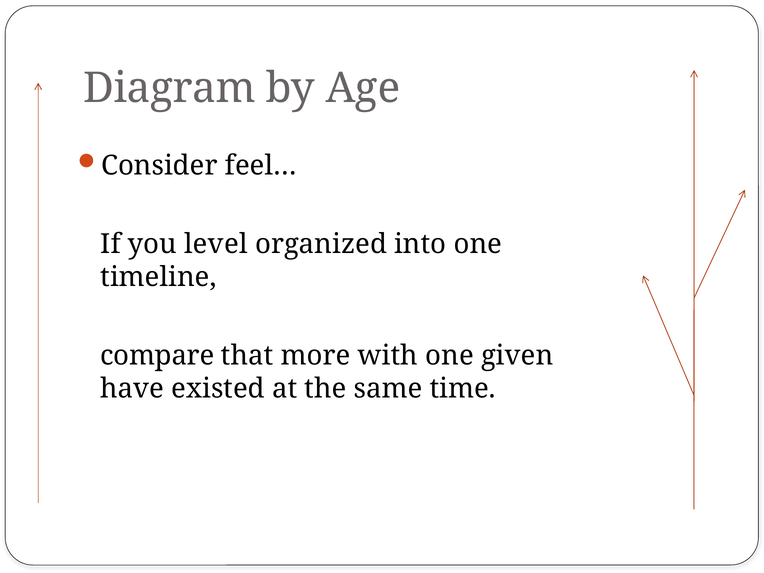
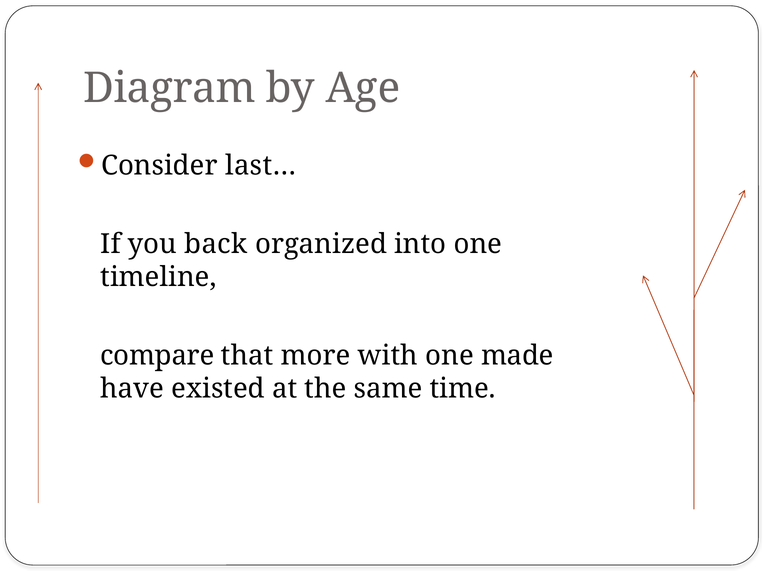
feel…: feel… -> last…
level: level -> back
given: given -> made
